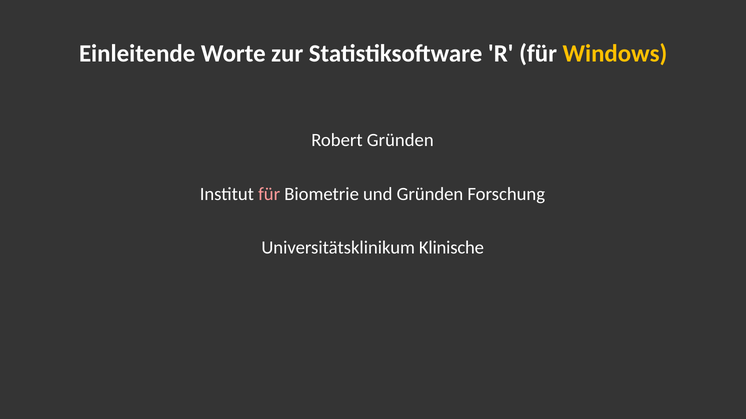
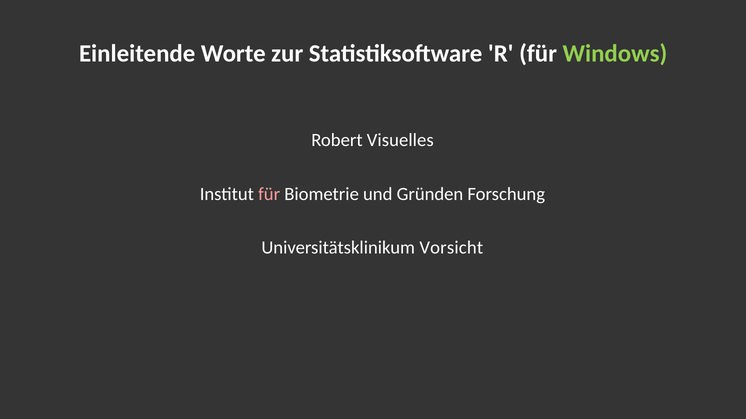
Windows colour: yellow -> light green
Robert Gründen: Gründen -> Visuelles
Klinische: Klinische -> Vorsicht
